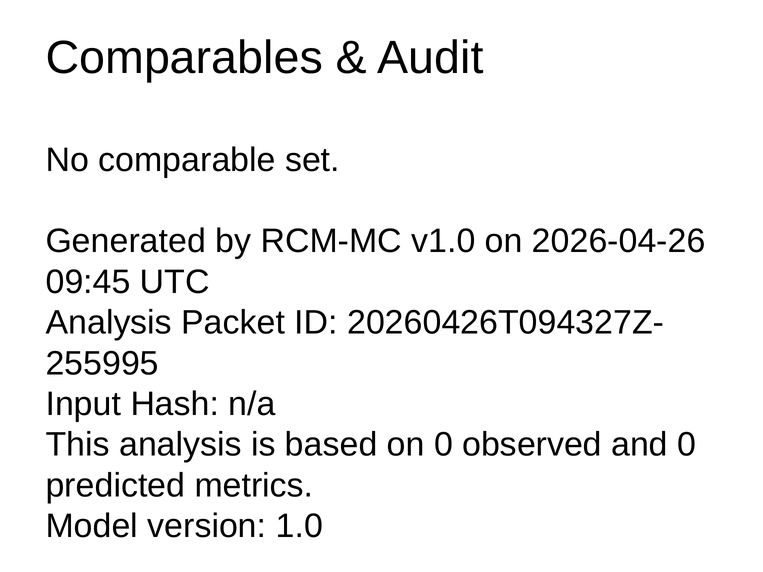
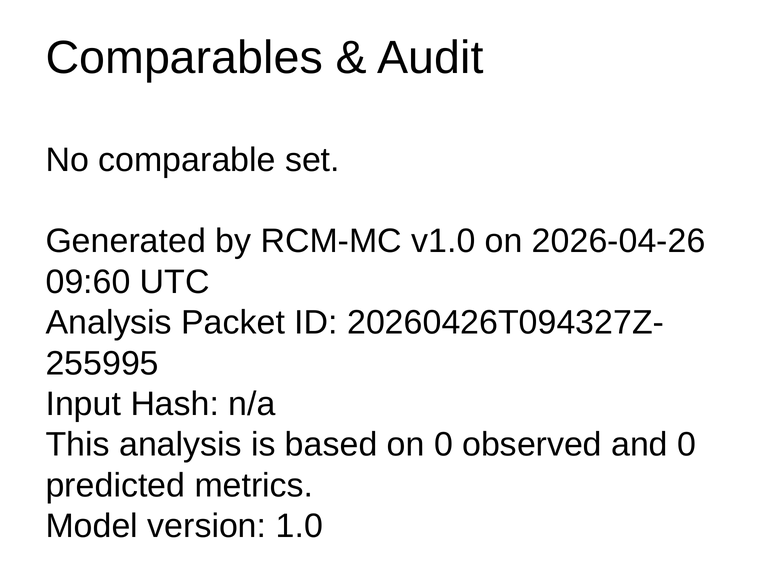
09:45: 09:45 -> 09:60
